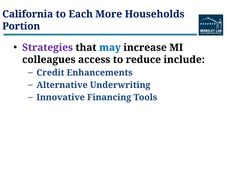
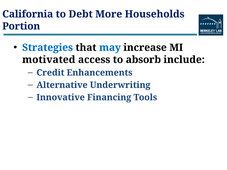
Each: Each -> Debt
Strategies colour: purple -> blue
colleagues: colleagues -> motivated
reduce: reduce -> absorb
